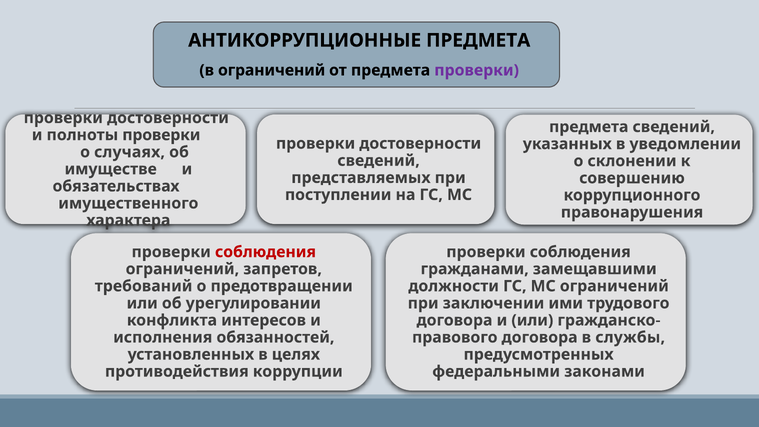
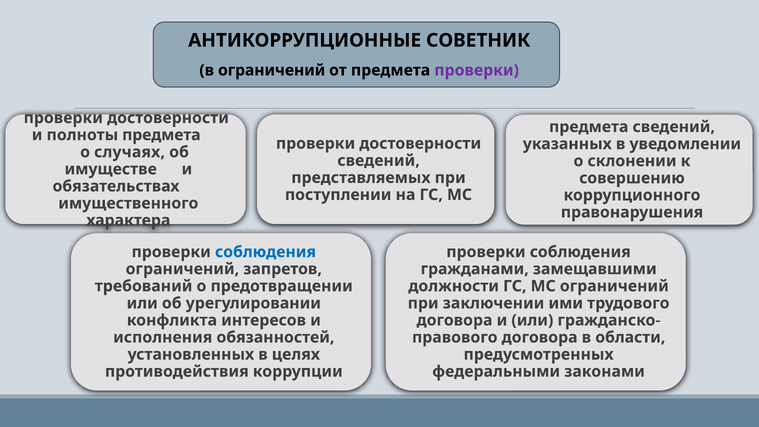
АНТИКОРРУПЦИОННЫЕ ПРЕДМЕТА: ПРЕДМЕТА -> СОВЕТНИК
полноты проверки: проверки -> предмета
соблюдения at (265, 252) colour: red -> blue
службы: службы -> области
